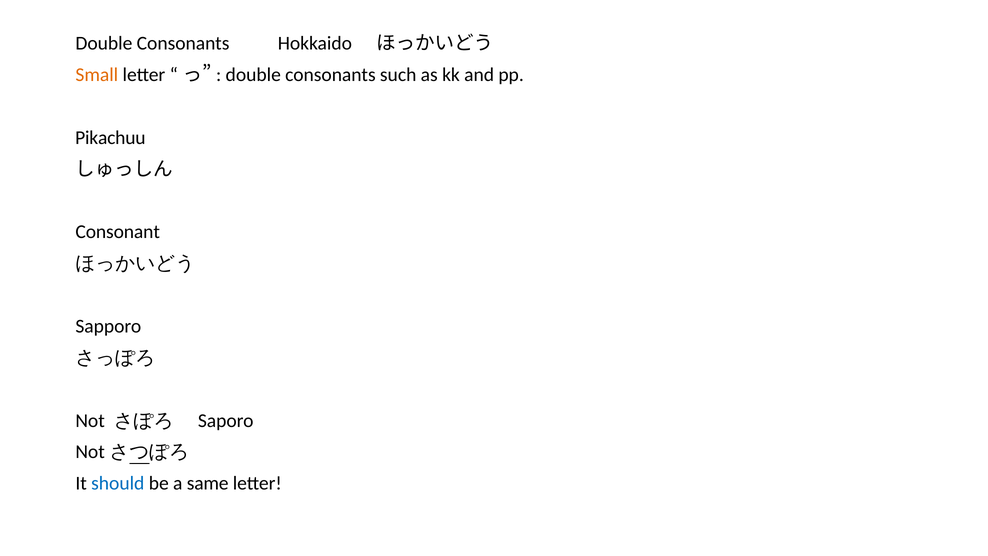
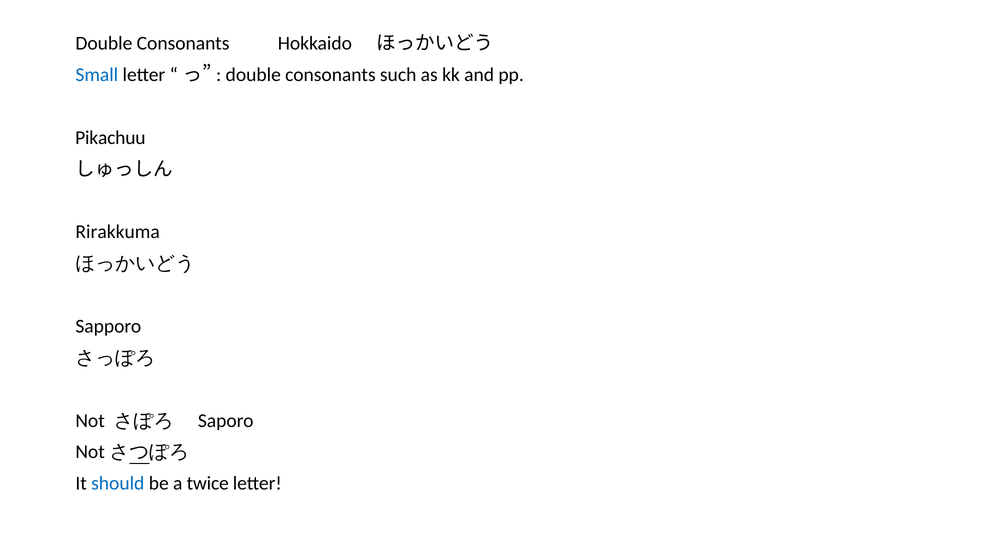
Small colour: orange -> blue
Consonant: Consonant -> Rirakkuma
same: same -> twice
